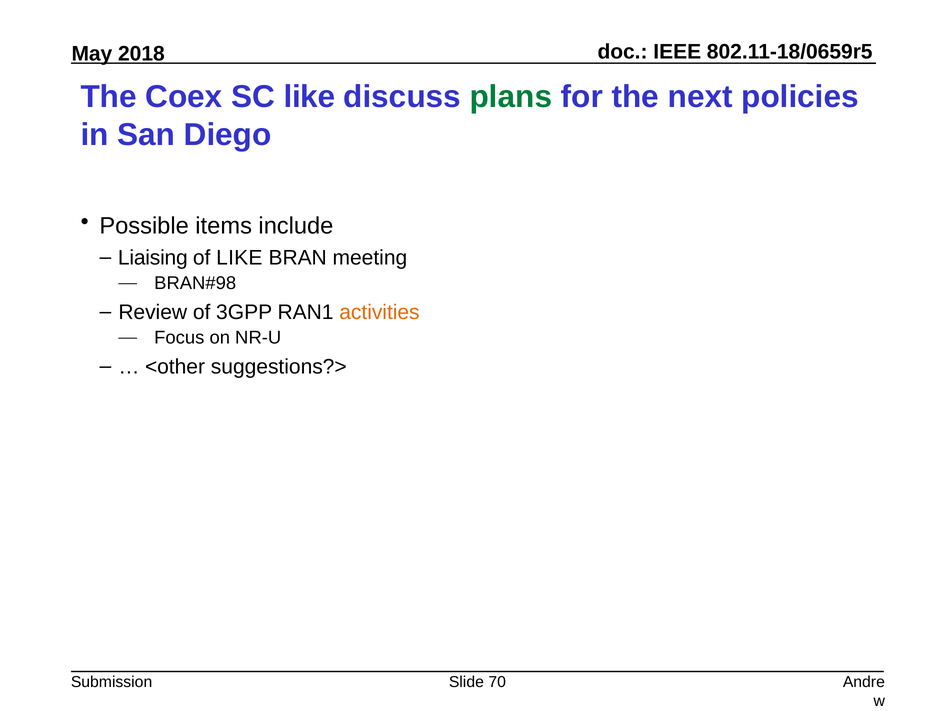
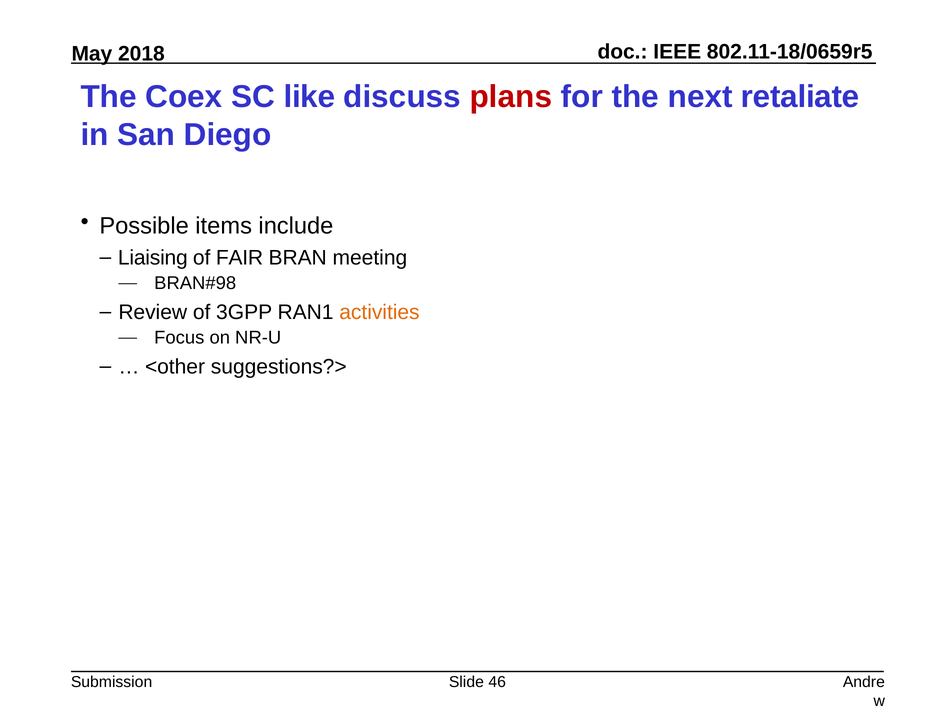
plans colour: green -> red
policies: policies -> retaliate
of LIKE: LIKE -> FAIR
70: 70 -> 46
